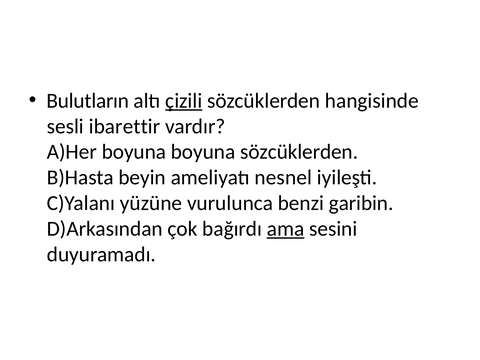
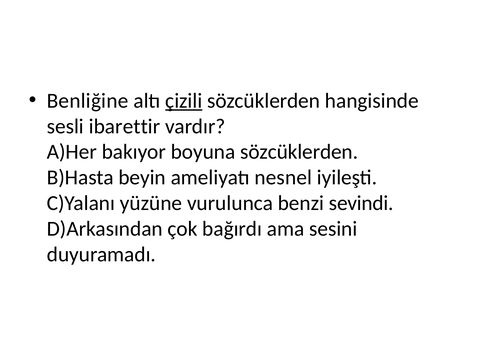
Bulutların: Bulutların -> Benliğine
A)Her boyuna: boyuna -> bakıyor
garibin: garibin -> sevindi
ama underline: present -> none
